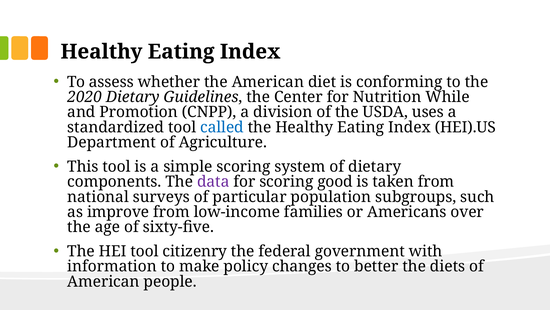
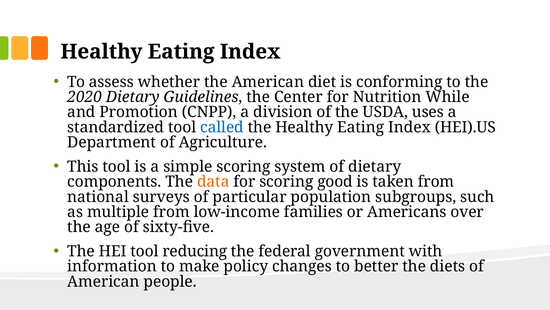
data colour: purple -> orange
improve: improve -> multiple
citizenry: citizenry -> reducing
